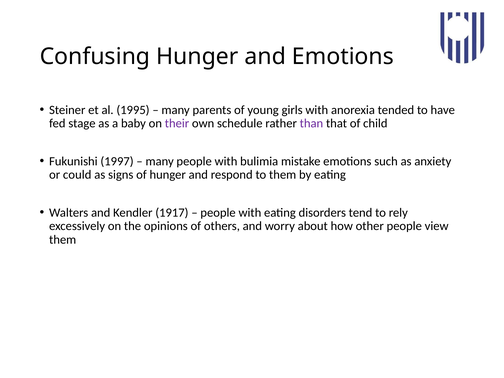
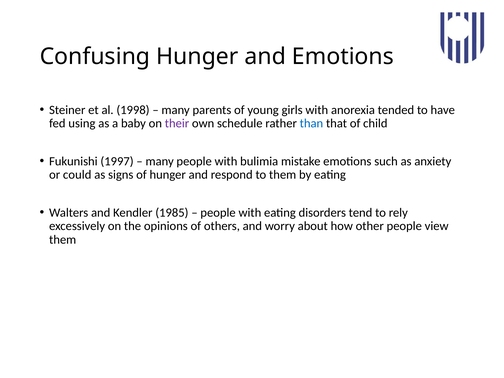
1995: 1995 -> 1998
stage: stage -> using
than colour: purple -> blue
1917: 1917 -> 1985
